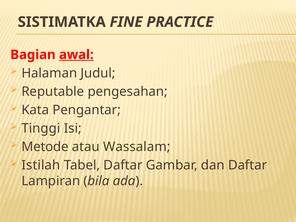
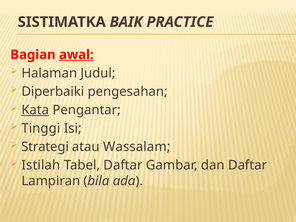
FINE: FINE -> BAIK
Reputable: Reputable -> Diperbaiki
Kata underline: none -> present
Metode: Metode -> Strategi
